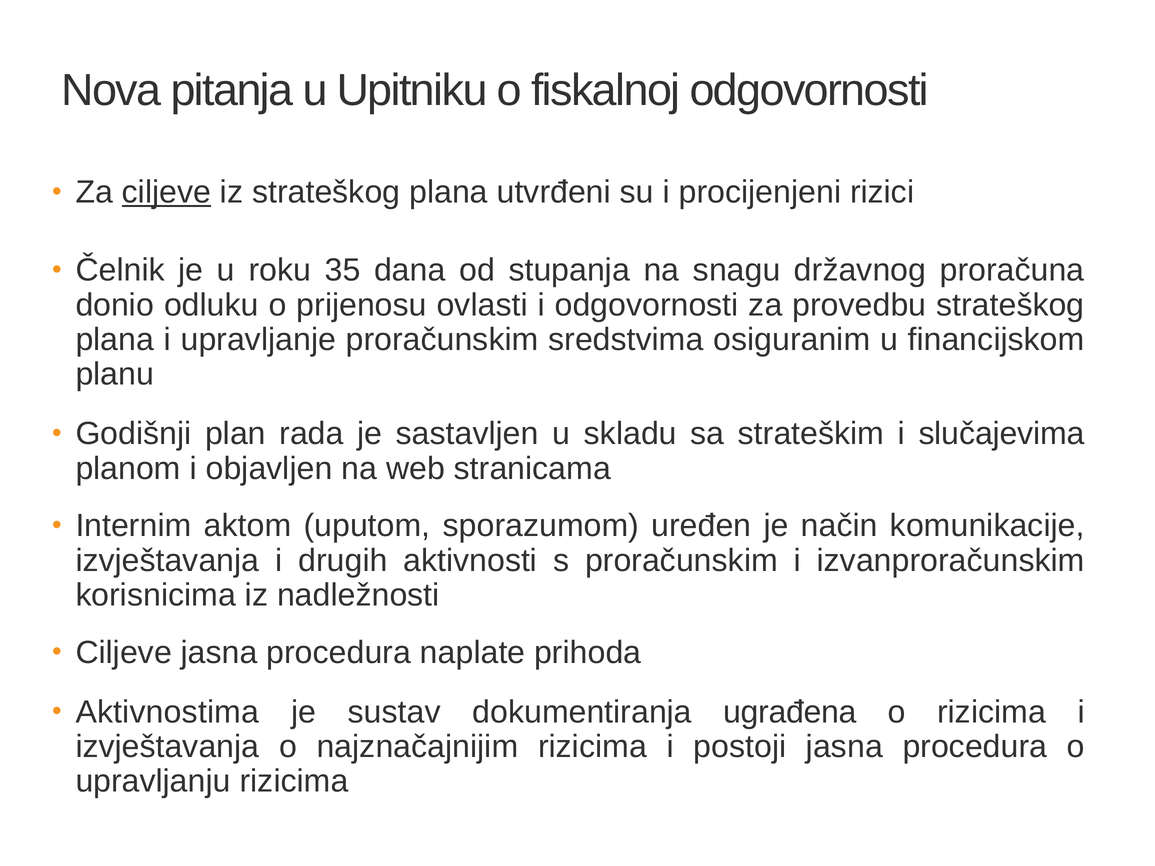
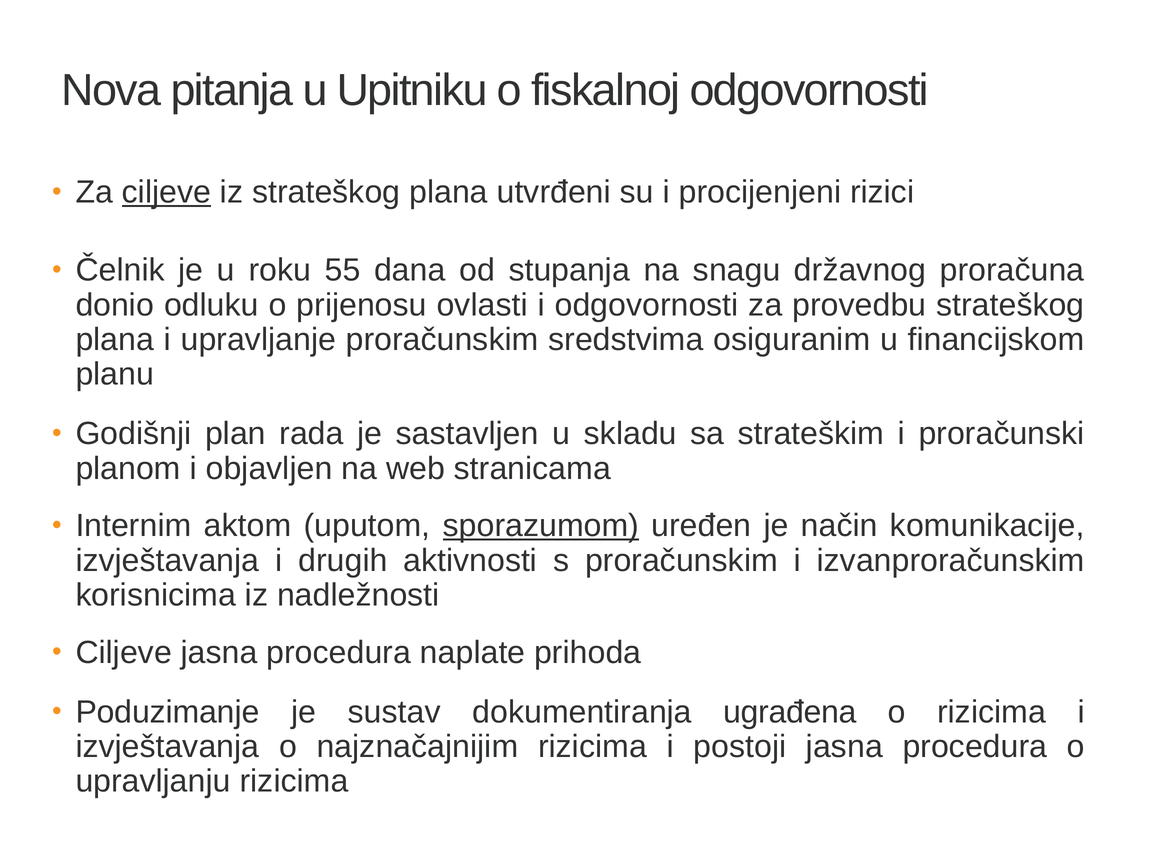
35: 35 -> 55
slučajevima: slučajevima -> proračunski
sporazumom underline: none -> present
Aktivnostima: Aktivnostima -> Poduzimanje
